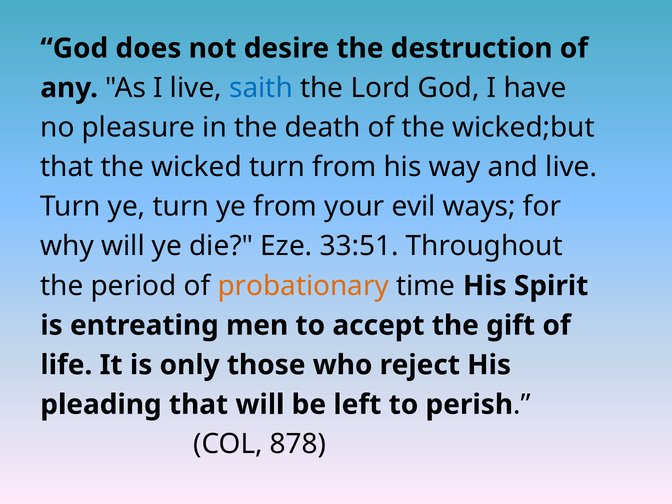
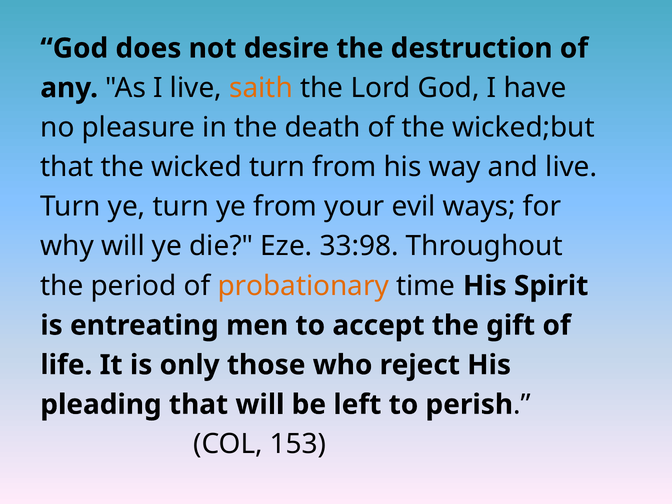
saith colour: blue -> orange
33:51: 33:51 -> 33:98
878: 878 -> 153
